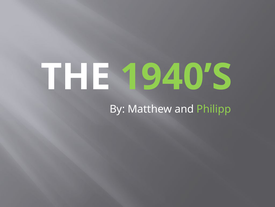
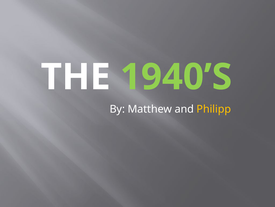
Philipp colour: light green -> yellow
